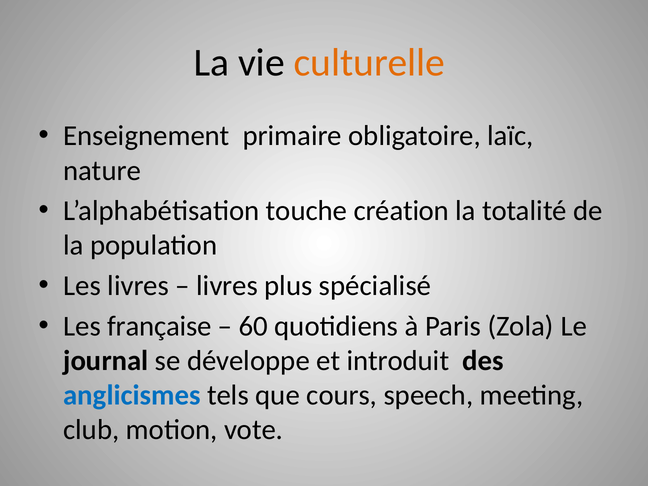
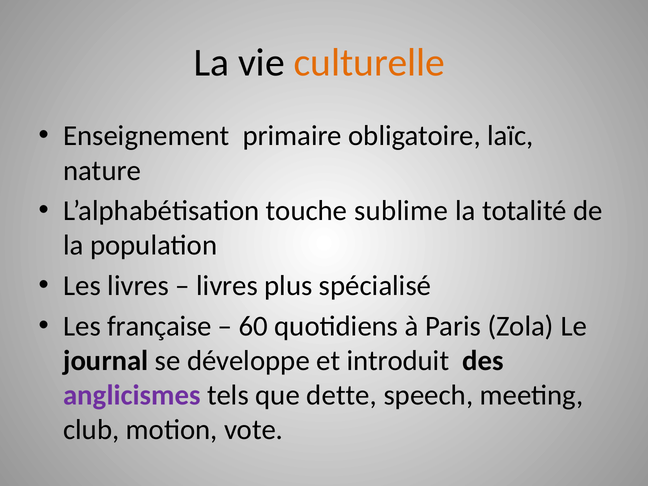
création: création -> sublime
anglicismes colour: blue -> purple
cours: cours -> dette
